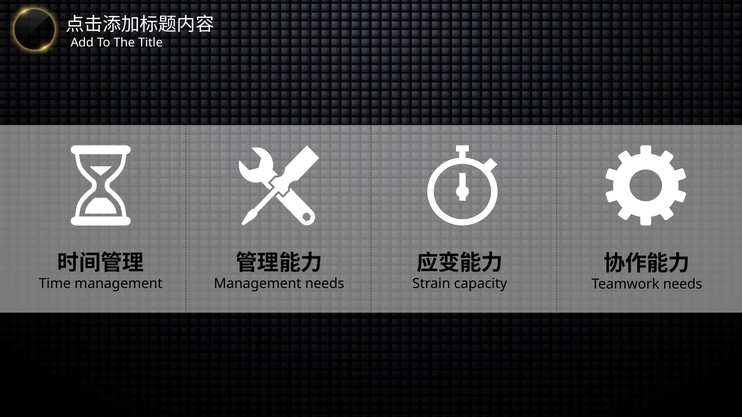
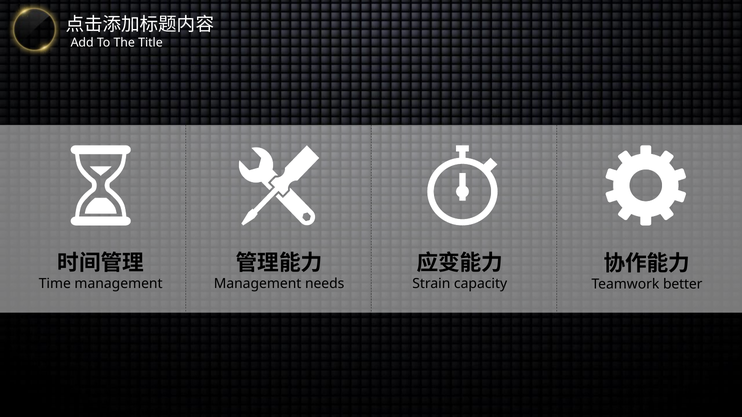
Teamwork needs: needs -> better
